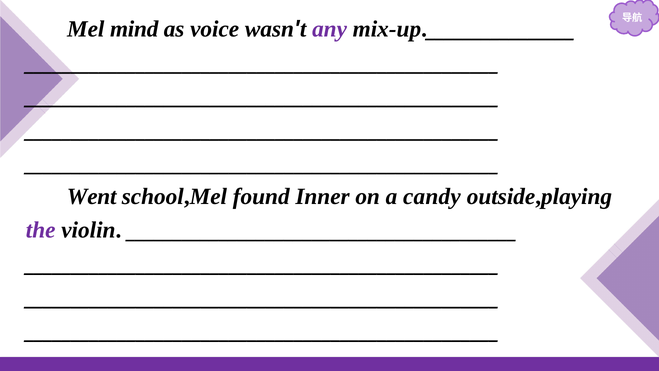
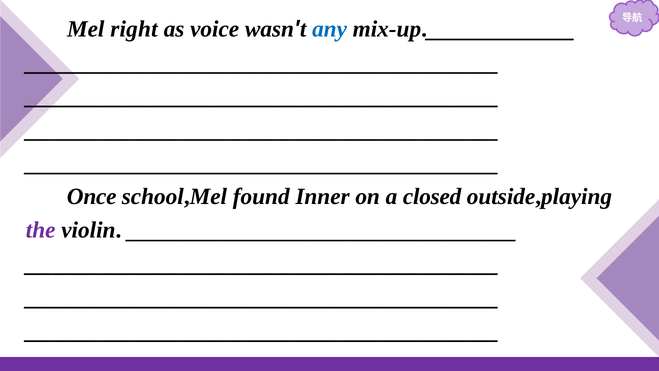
mind: mind -> right
any colour: purple -> blue
Went: Went -> Once
candy: candy -> closed
